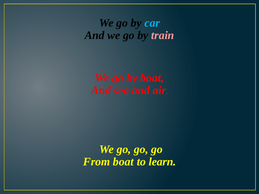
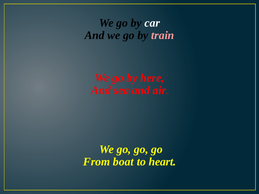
car colour: light blue -> white
by boat: boat -> here
learn: learn -> heart
